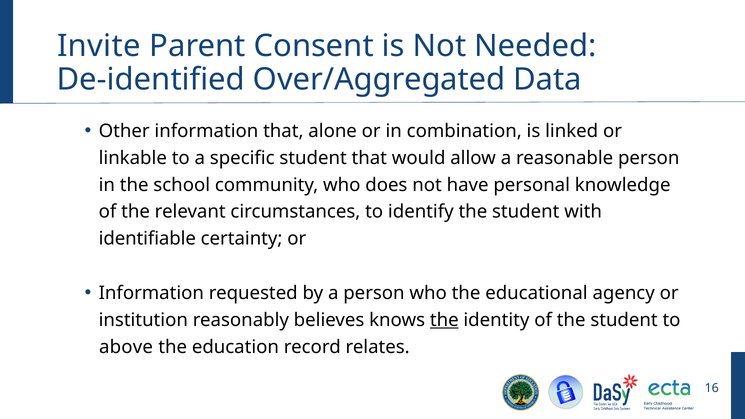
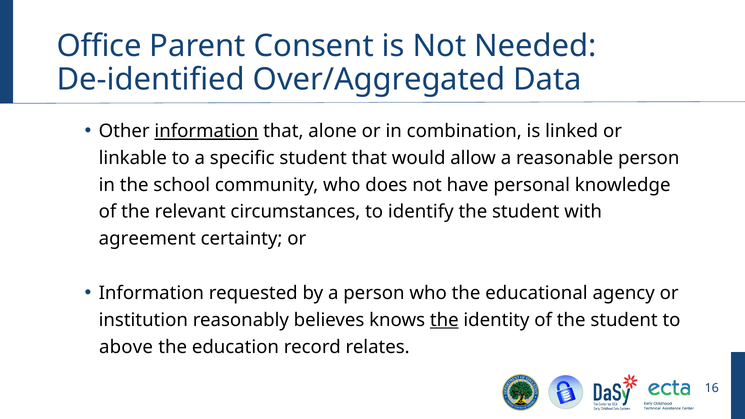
Invite: Invite -> Office
information at (206, 131) underline: none -> present
identifiable: identifiable -> agreement
